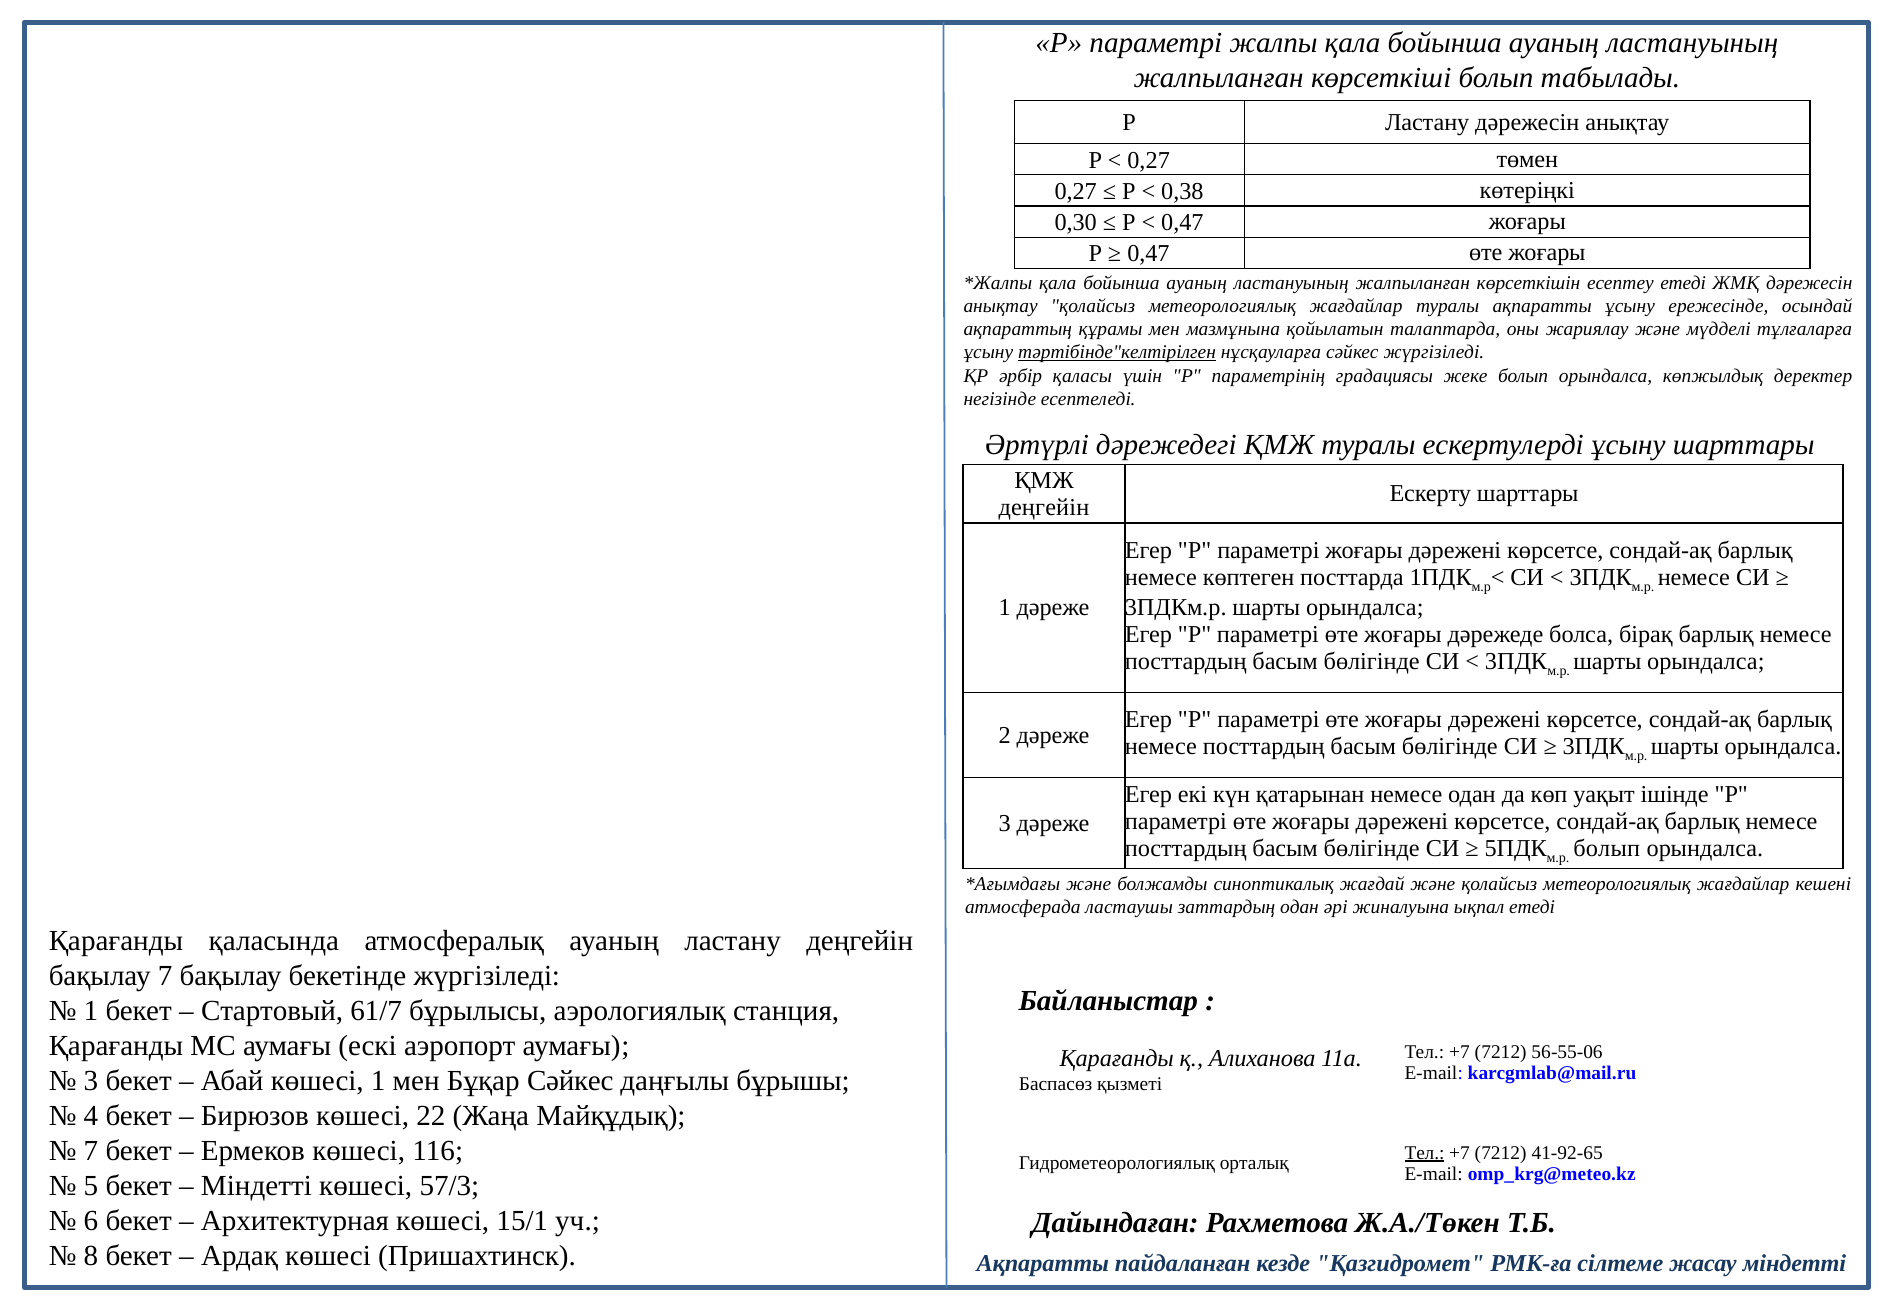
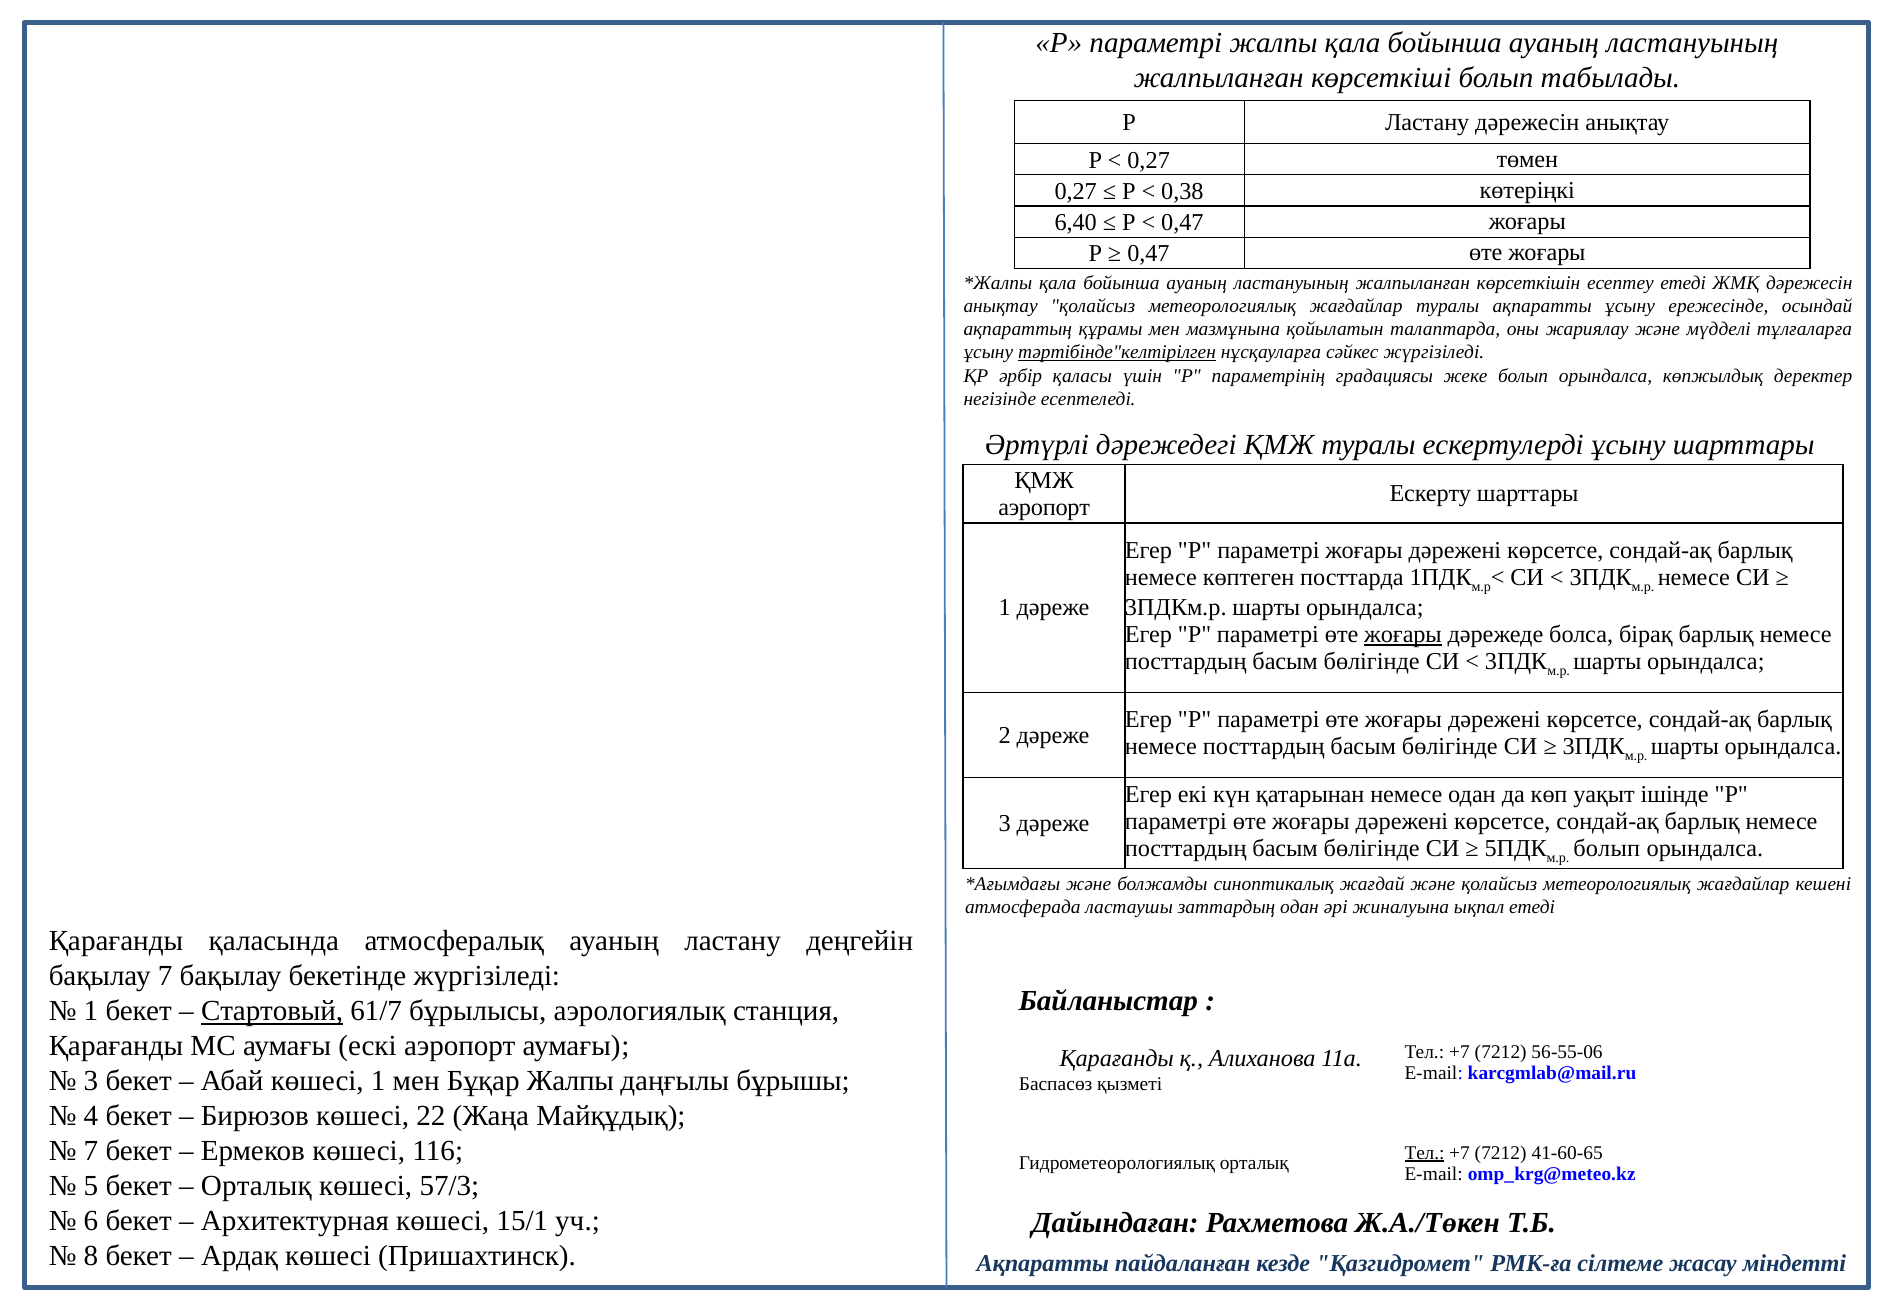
0,30: 0,30 -> 6,40
деңгейін at (1044, 507): деңгейін -> аэропорт
жоғары at (1403, 635) underline: none -> present
Стартовый underline: none -> present
Бұқар Сәйкес: Сәйкес -> Жалпы
41-92-65: 41-92-65 -> 41-60-65
Міндетті at (256, 1186): Міндетті -> Орталық
